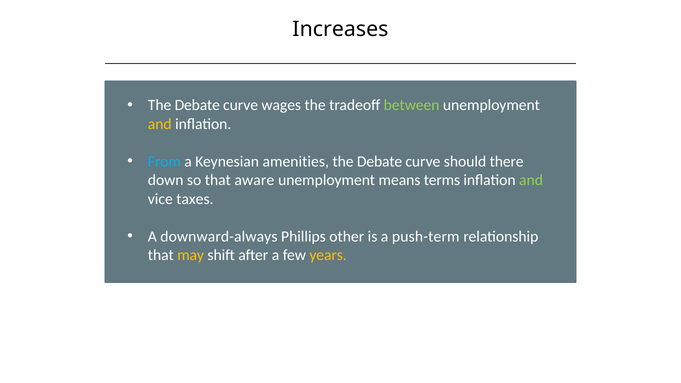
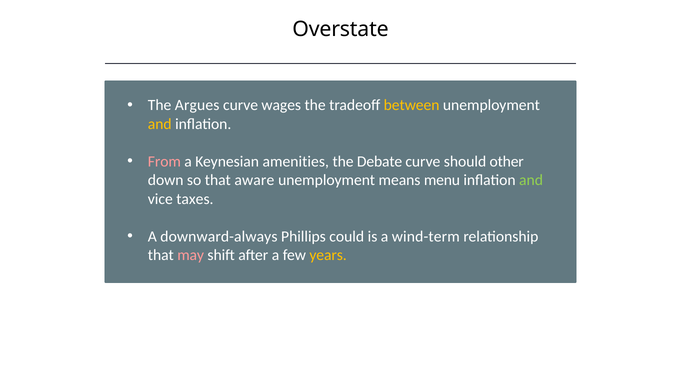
Increases: Increases -> Overstate
Debate at (197, 105): Debate -> Argues
between colour: light green -> yellow
From colour: light blue -> pink
there: there -> other
terms: terms -> menu
other: other -> could
push-term: push-term -> wind-term
may colour: yellow -> pink
